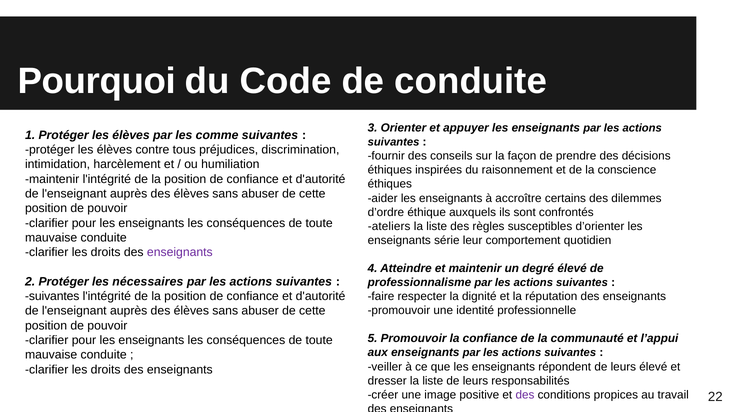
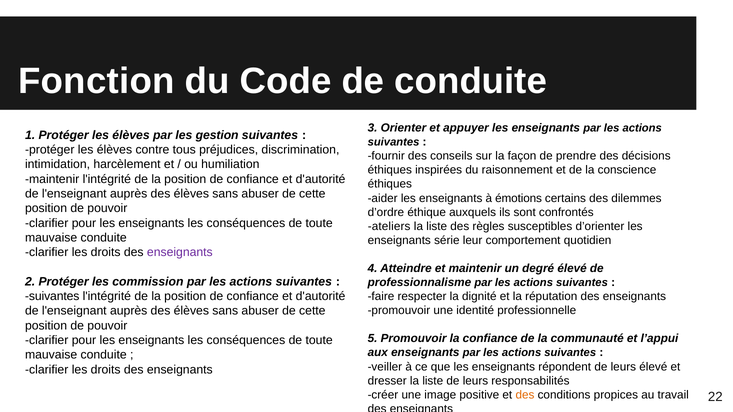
Pourquoi: Pourquoi -> Fonction
comme: comme -> gestion
accroître: accroître -> émotions
nécessaires: nécessaires -> commission
des at (525, 395) colour: purple -> orange
